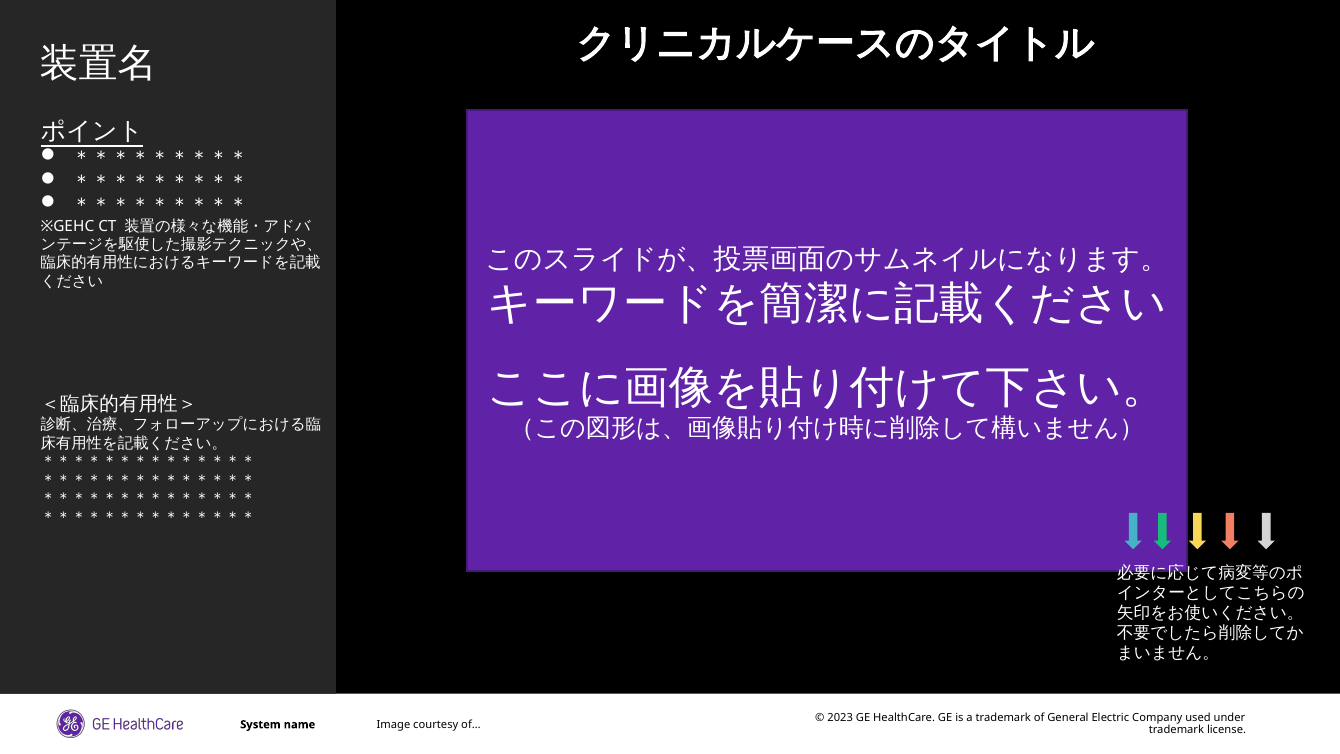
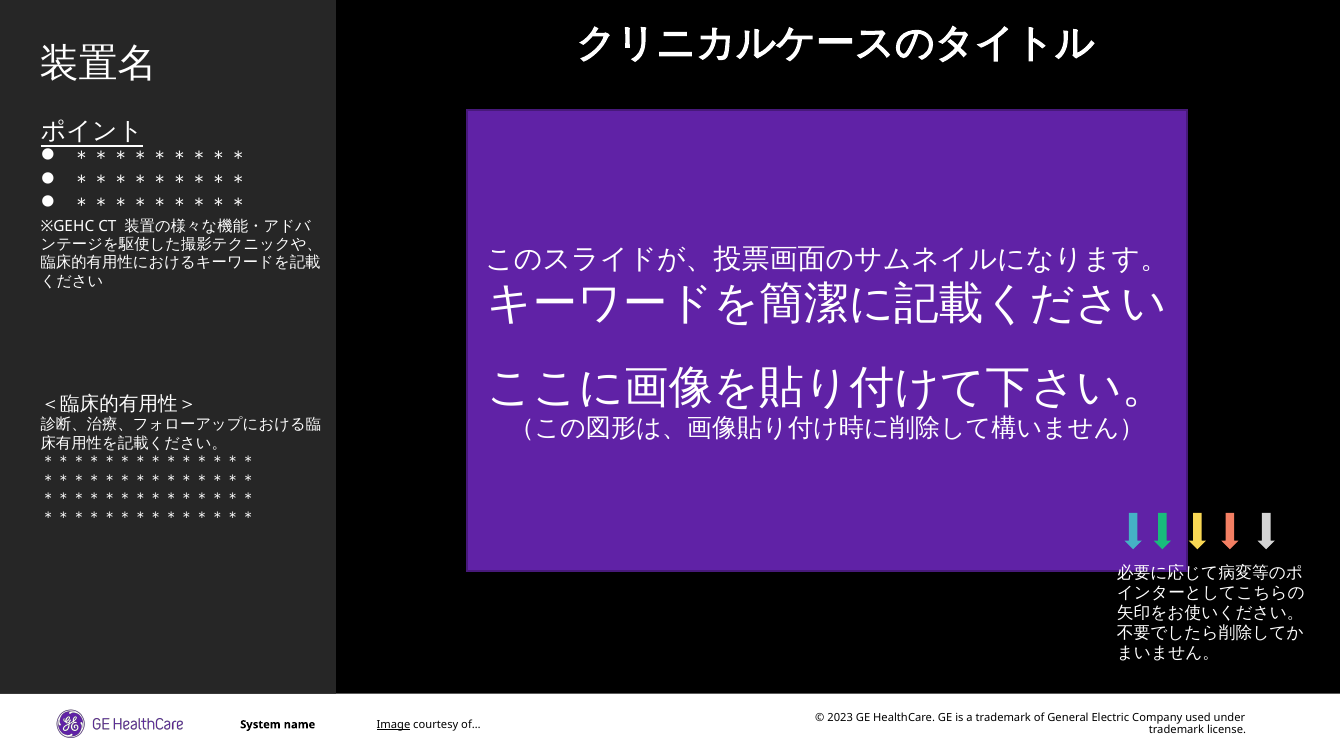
Image underline: none -> present
